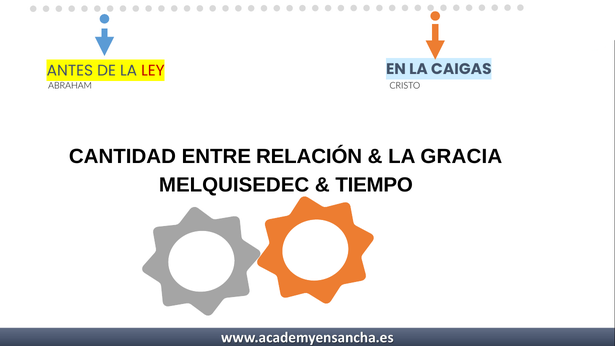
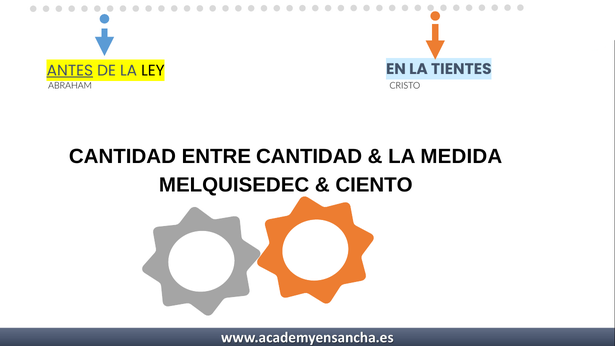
CAIGAS: CAIGAS -> TIENTES
ANTES underline: none -> present
LEY colour: red -> black
ENTRE RELACIÓN: RELACIÓN -> CANTIDAD
GRACIA: GRACIA -> MEDIDA
TIEMPO: TIEMPO -> CIENTO
